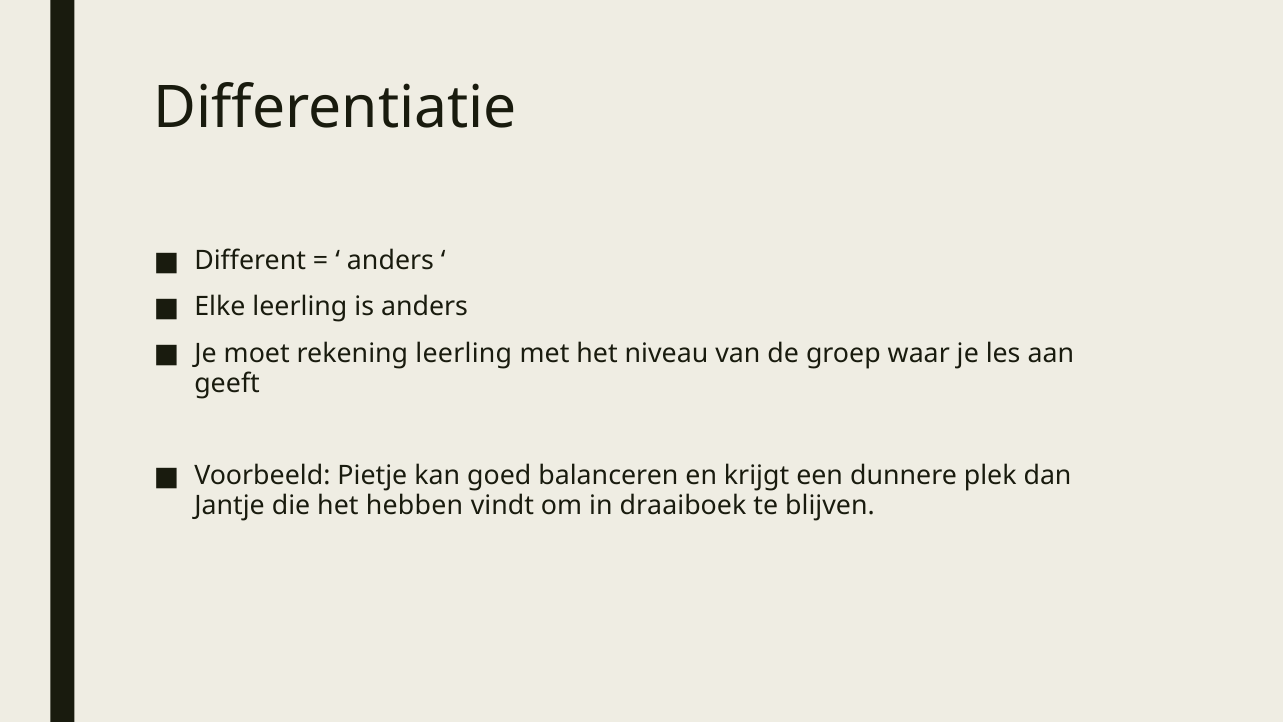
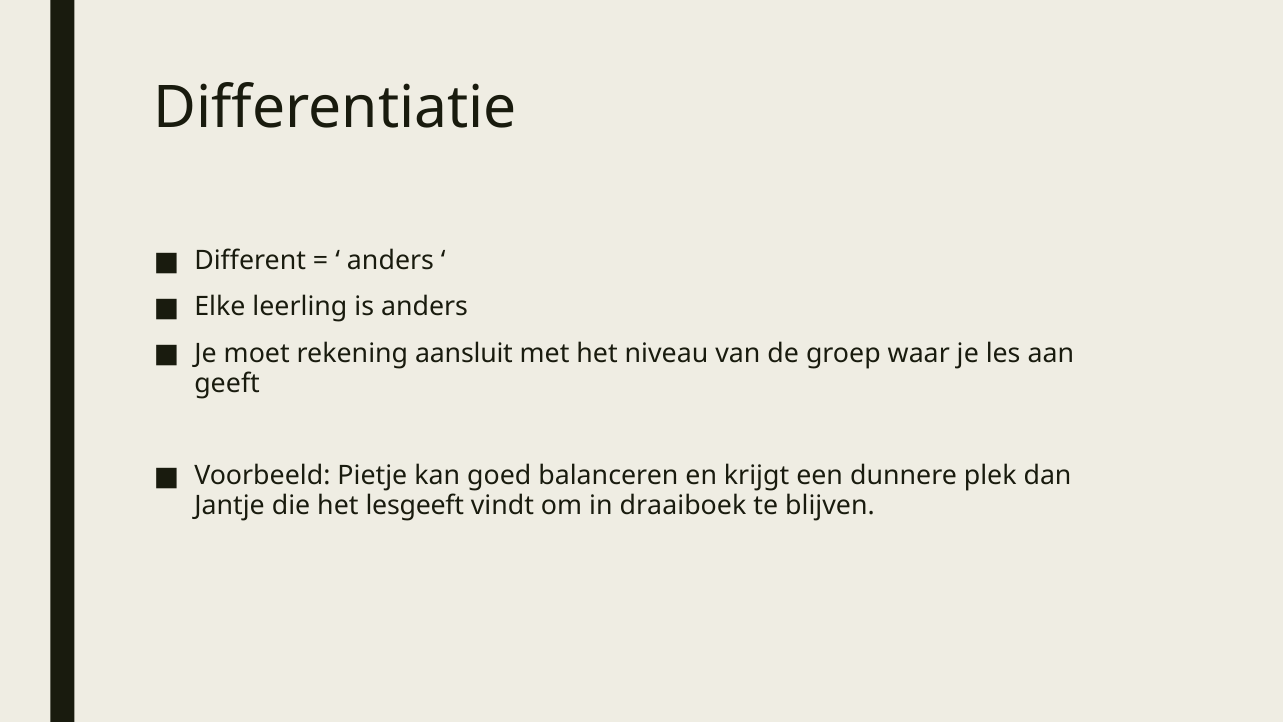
rekening leerling: leerling -> aansluit
hebben: hebben -> lesgeeft
